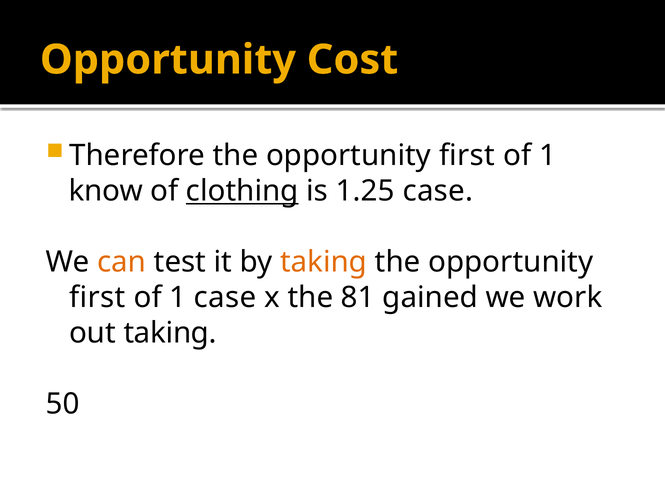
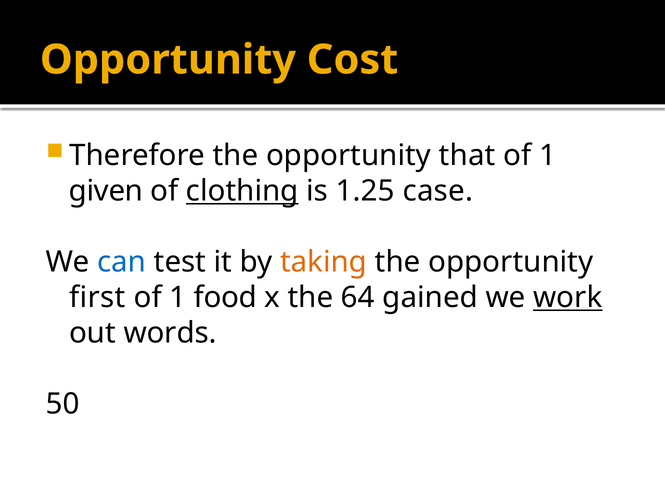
Therefore the opportunity first: first -> that
know: know -> given
can colour: orange -> blue
1 case: case -> food
81: 81 -> 64
work underline: none -> present
out taking: taking -> words
